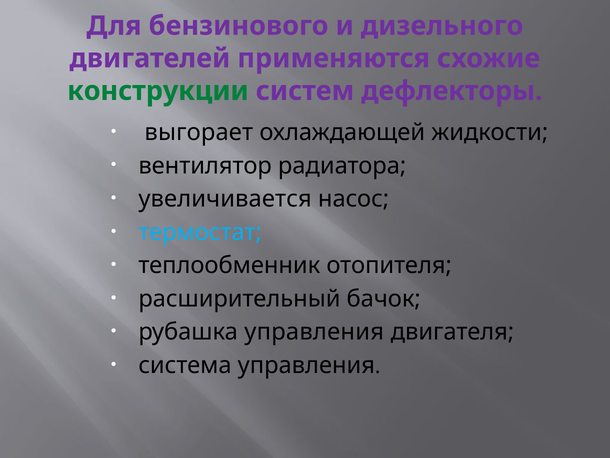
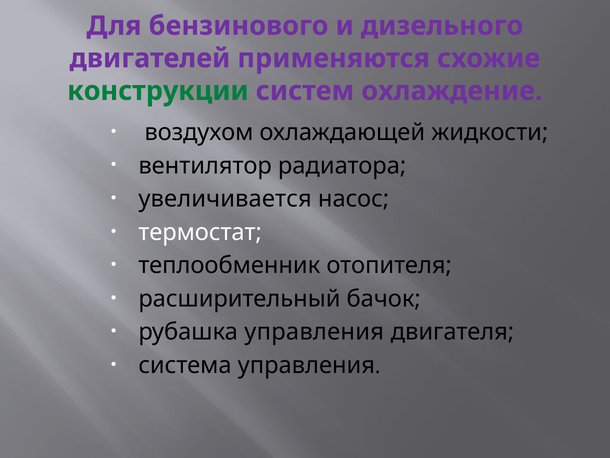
дефлекторы: дефлекторы -> охлаждение
выгорает: выгорает -> воздухом
термостат colour: light blue -> white
